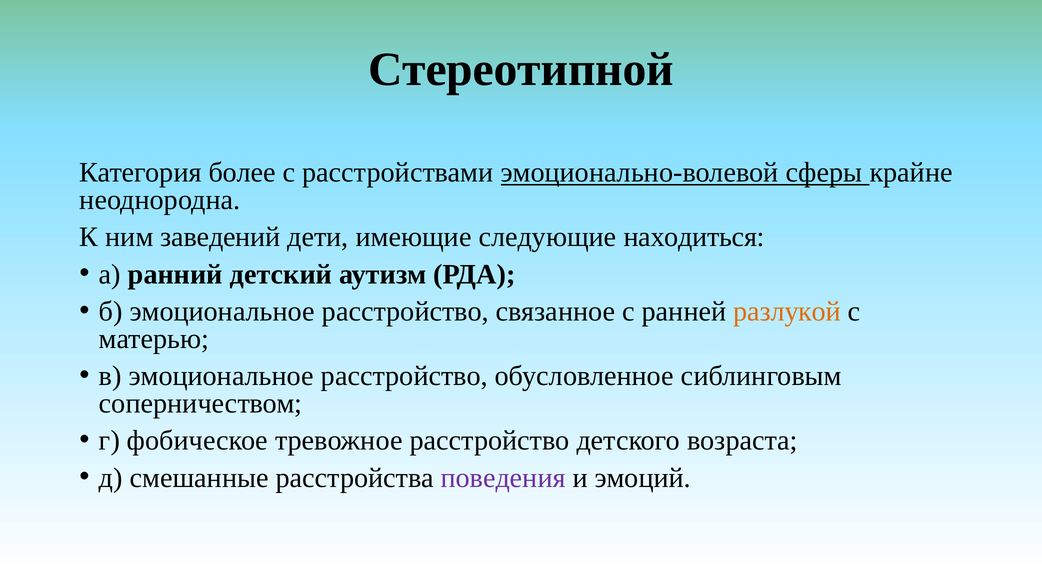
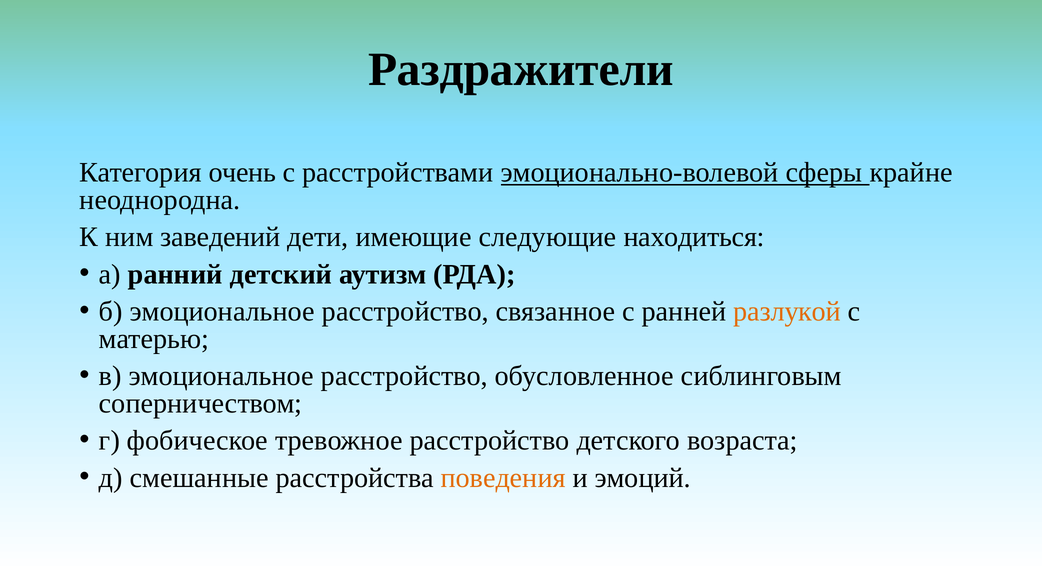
Стереотипной: Стереотипной -> Раздражители
более: более -> очень
поведения colour: purple -> orange
